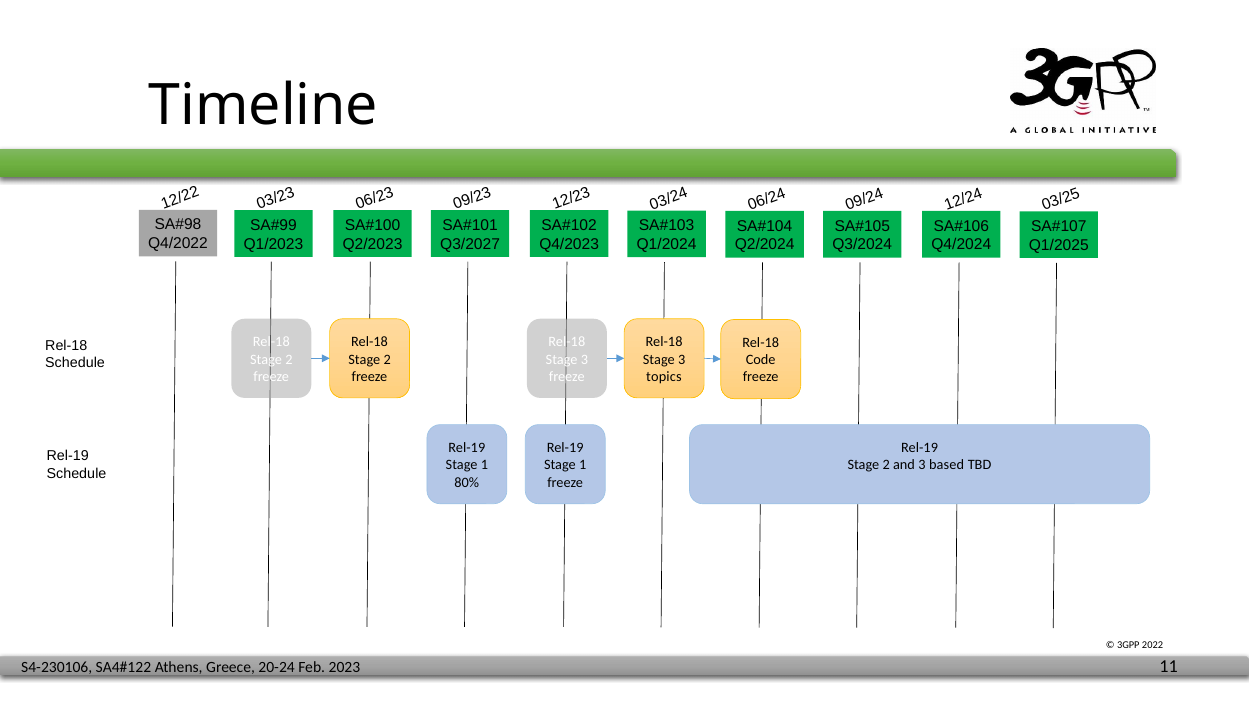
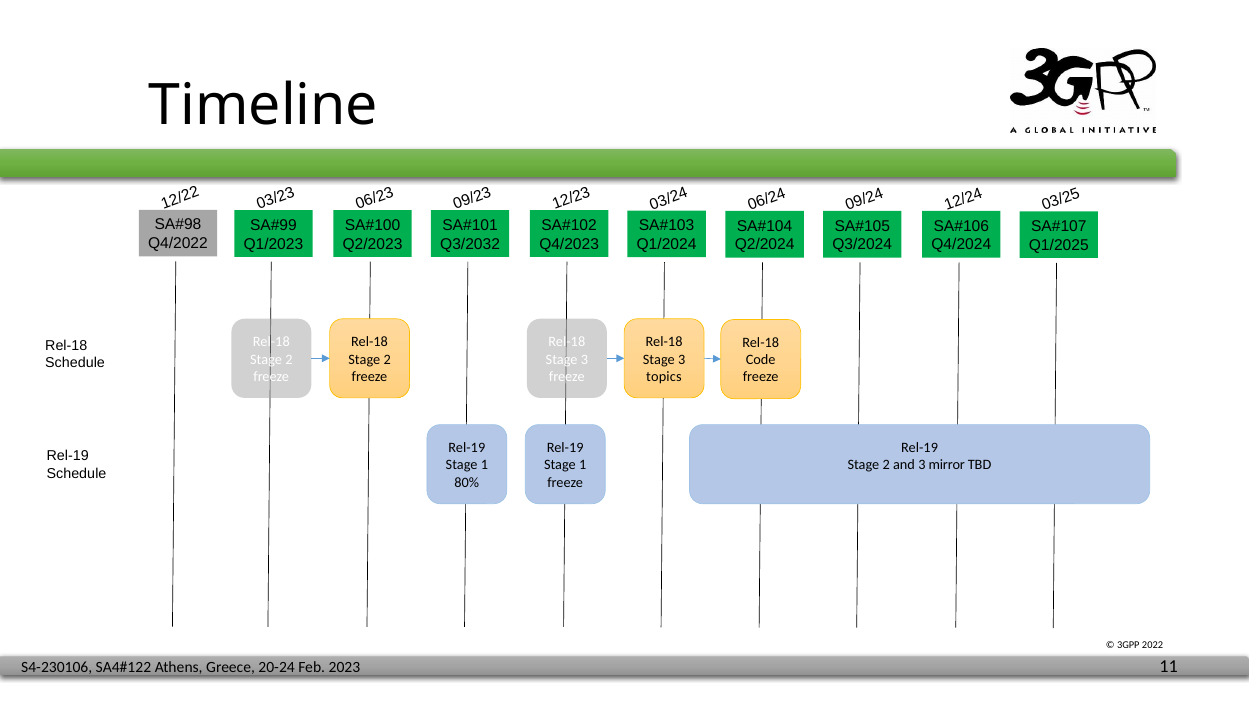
Q3/2027: Q3/2027 -> Q3/2032
based: based -> mirror
